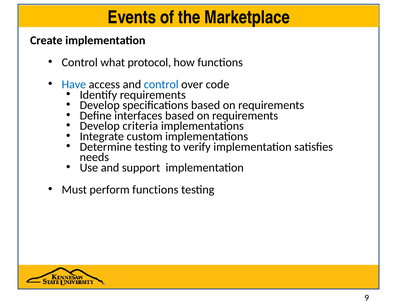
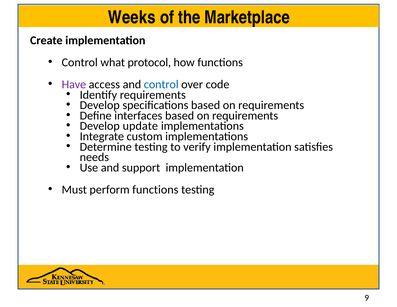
Events: Events -> Weeks
Have colour: blue -> purple
criteria: criteria -> update
